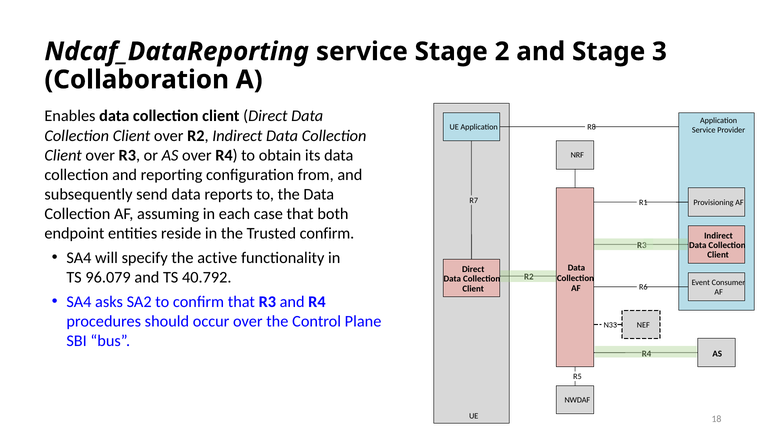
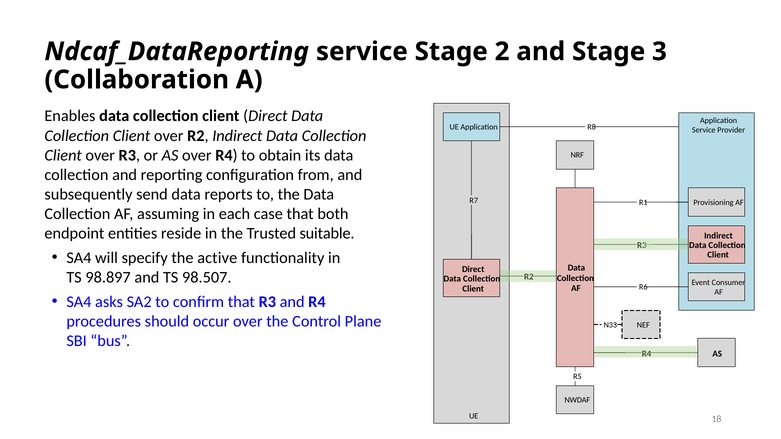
Trusted confirm: confirm -> suitable
96.079: 96.079 -> 98.897
40.792: 40.792 -> 98.507
